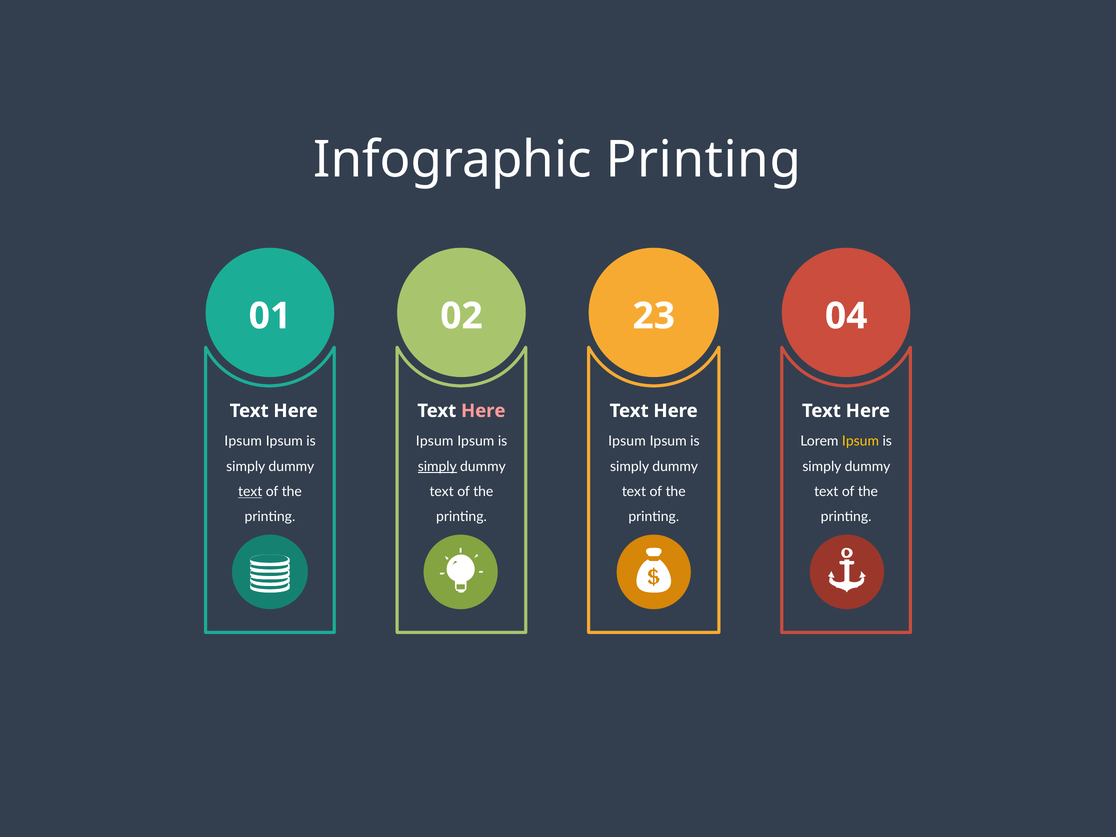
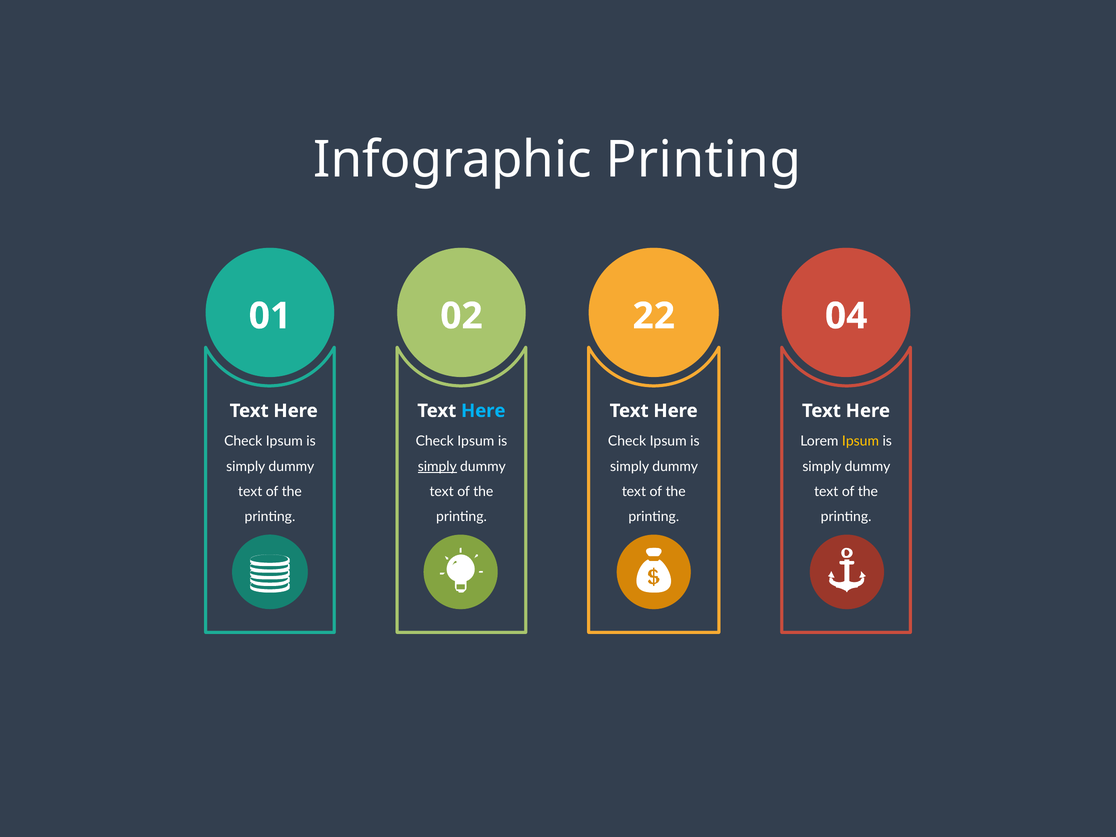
23: 23 -> 22
Here at (483, 411) colour: pink -> light blue
Ipsum at (243, 441): Ipsum -> Check
Ipsum at (435, 441): Ipsum -> Check
Ipsum at (627, 441): Ipsum -> Check
text at (250, 492) underline: present -> none
